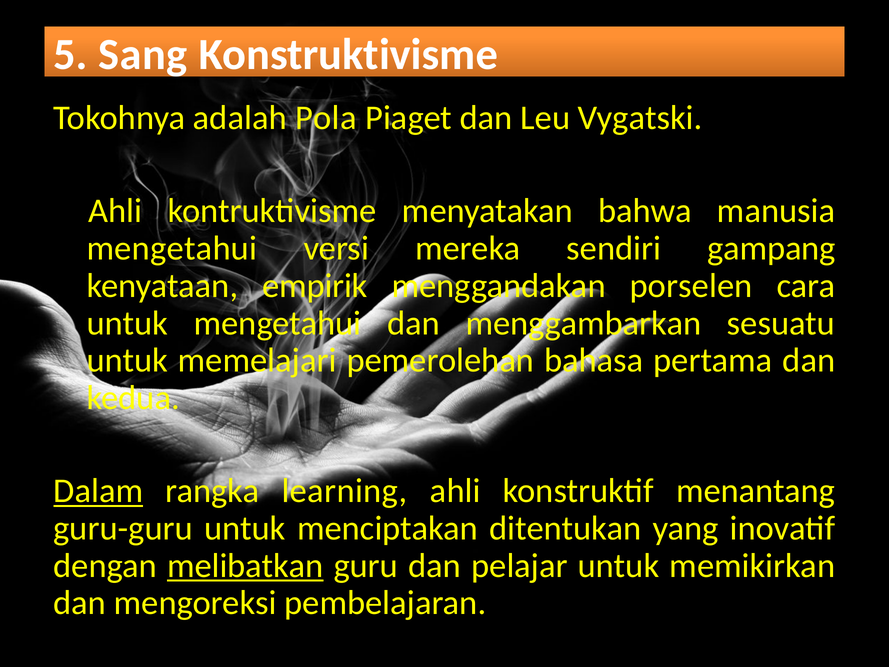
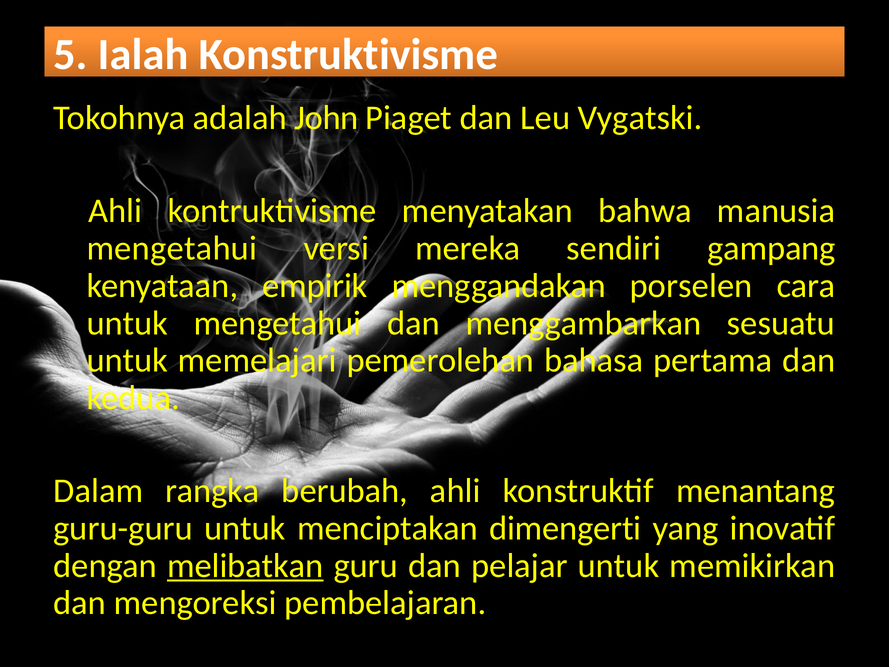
Sang: Sang -> Ialah
Pola: Pola -> John
Dalam underline: present -> none
learning: learning -> berubah
ditentukan: ditentukan -> dimengerti
